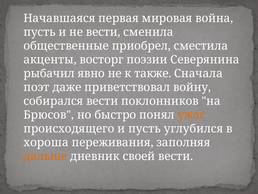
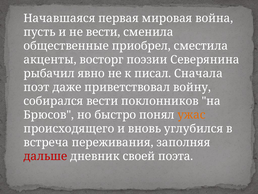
также: также -> писал
и пусть: пусть -> вновь
хороша: хороша -> встреча
дальше colour: orange -> red
своей вести: вести -> поэта
